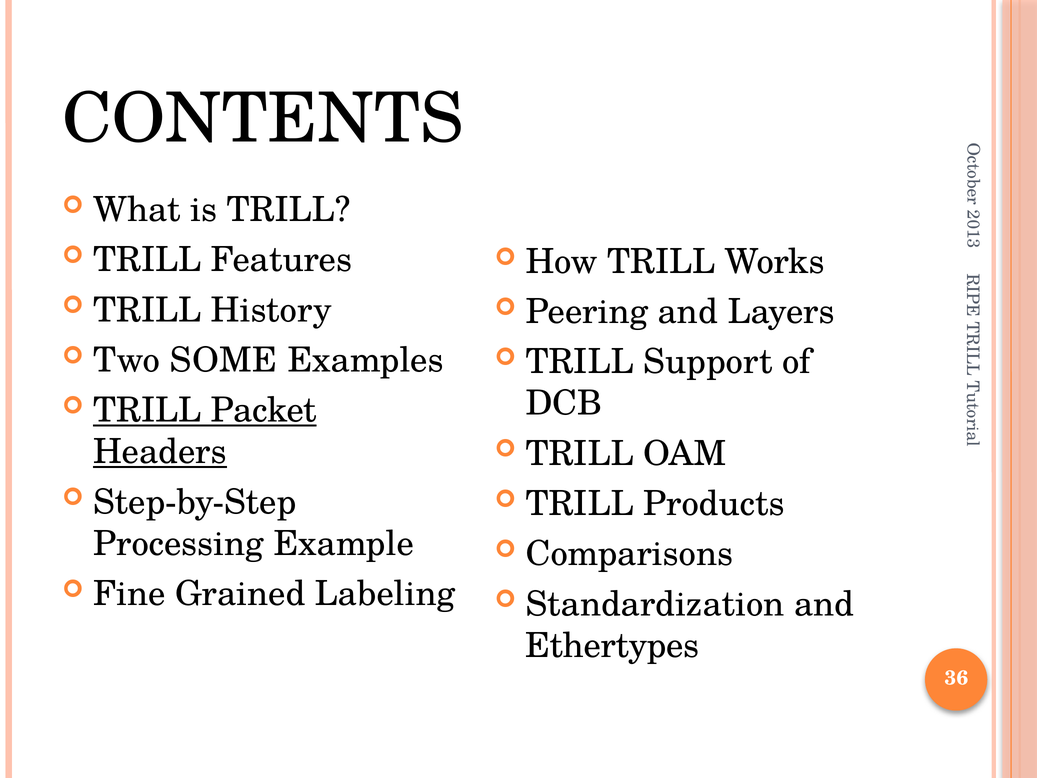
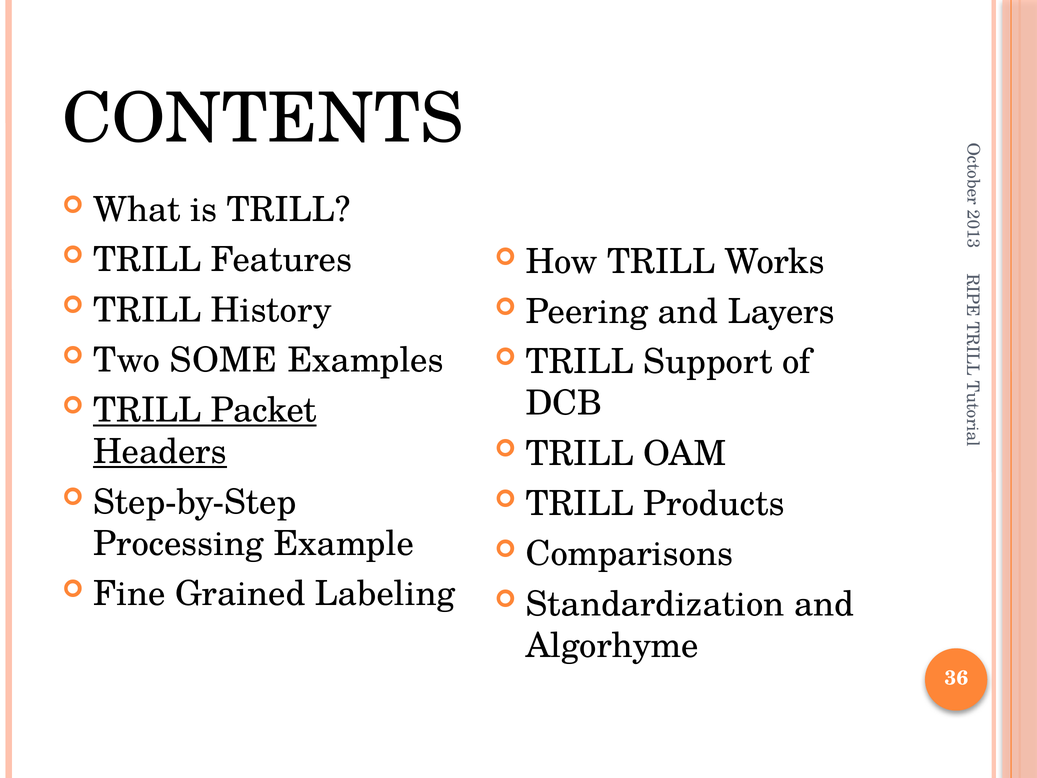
Ethertypes: Ethertypes -> Algorhyme
